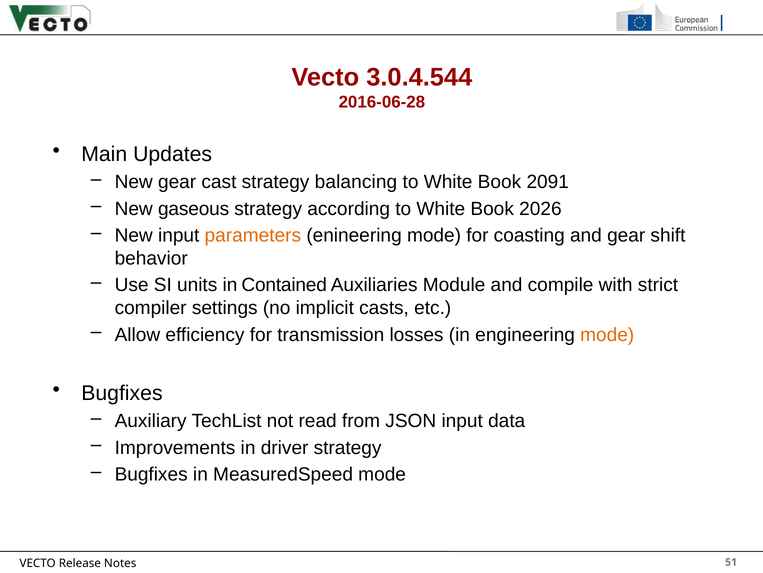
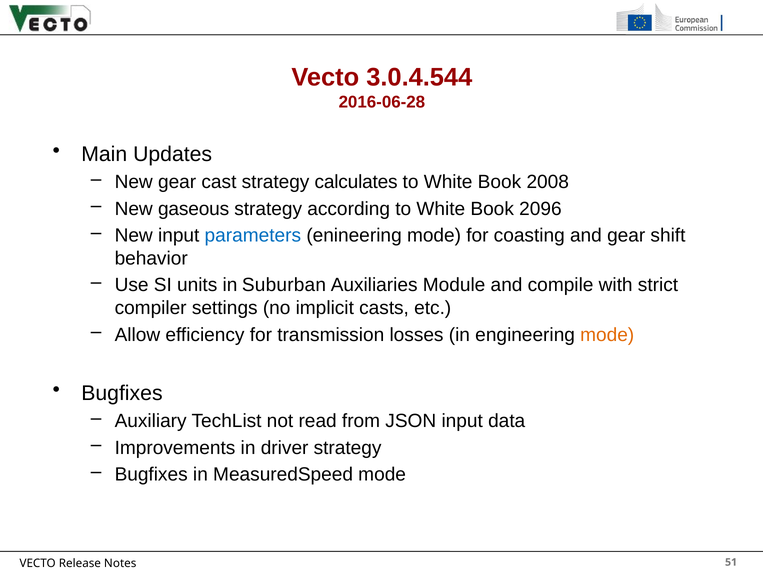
balancing: balancing -> calculates
2091: 2091 -> 2008
2026: 2026 -> 2096
parameters colour: orange -> blue
Contained: Contained -> Suburban
